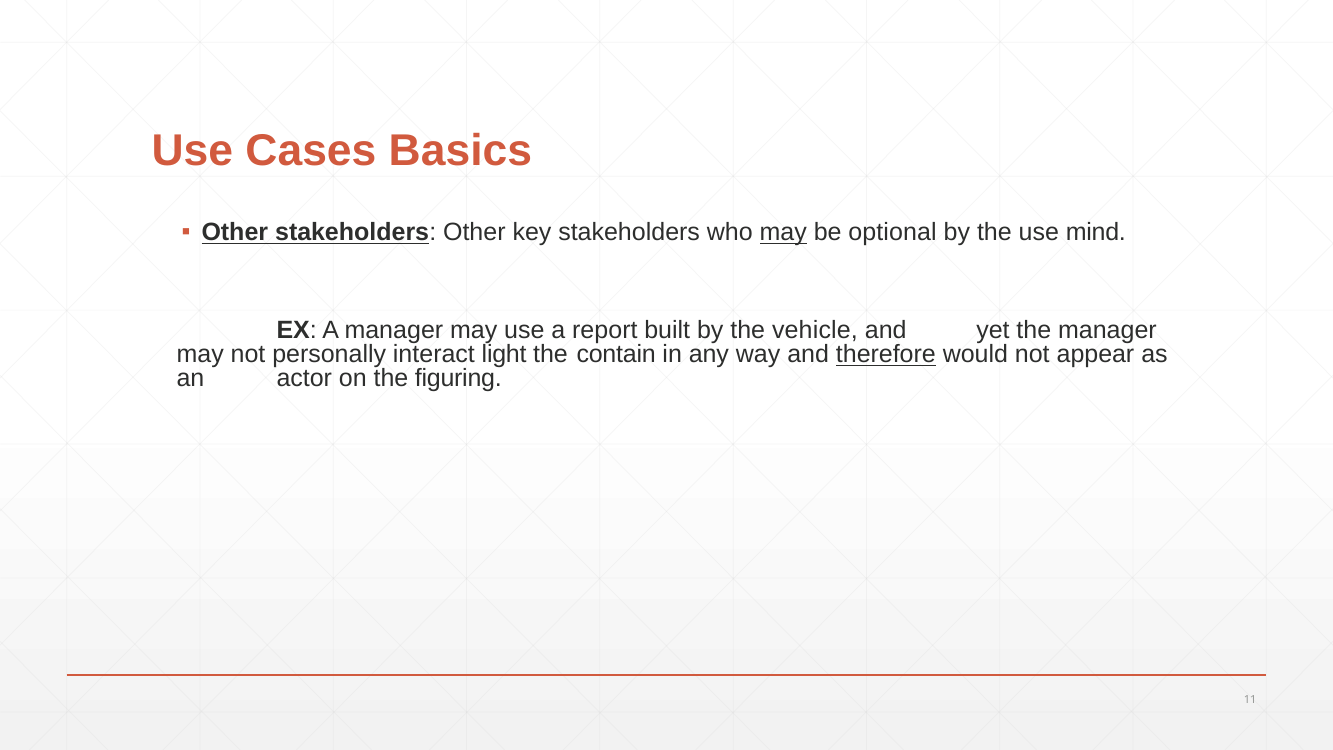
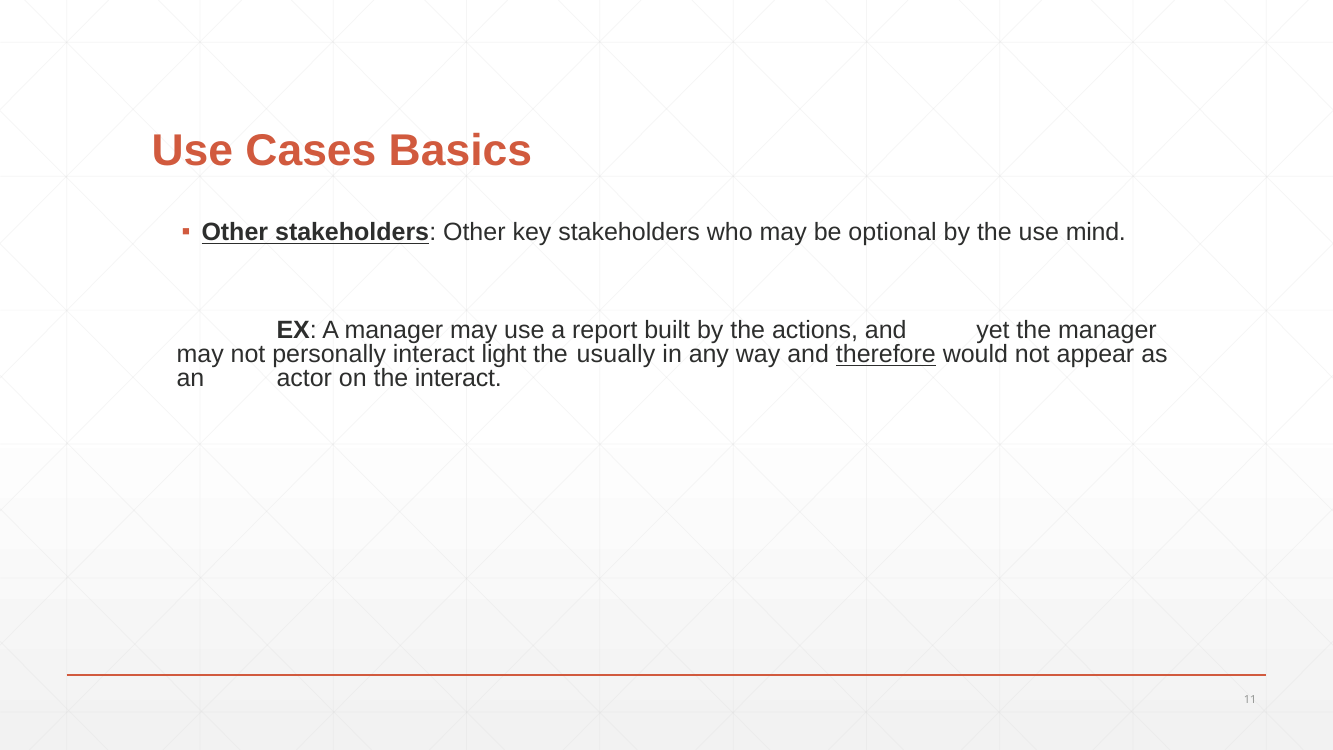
may at (783, 233) underline: present -> none
vehicle: vehicle -> actions
contain: contain -> usually
the figuring: figuring -> interact
